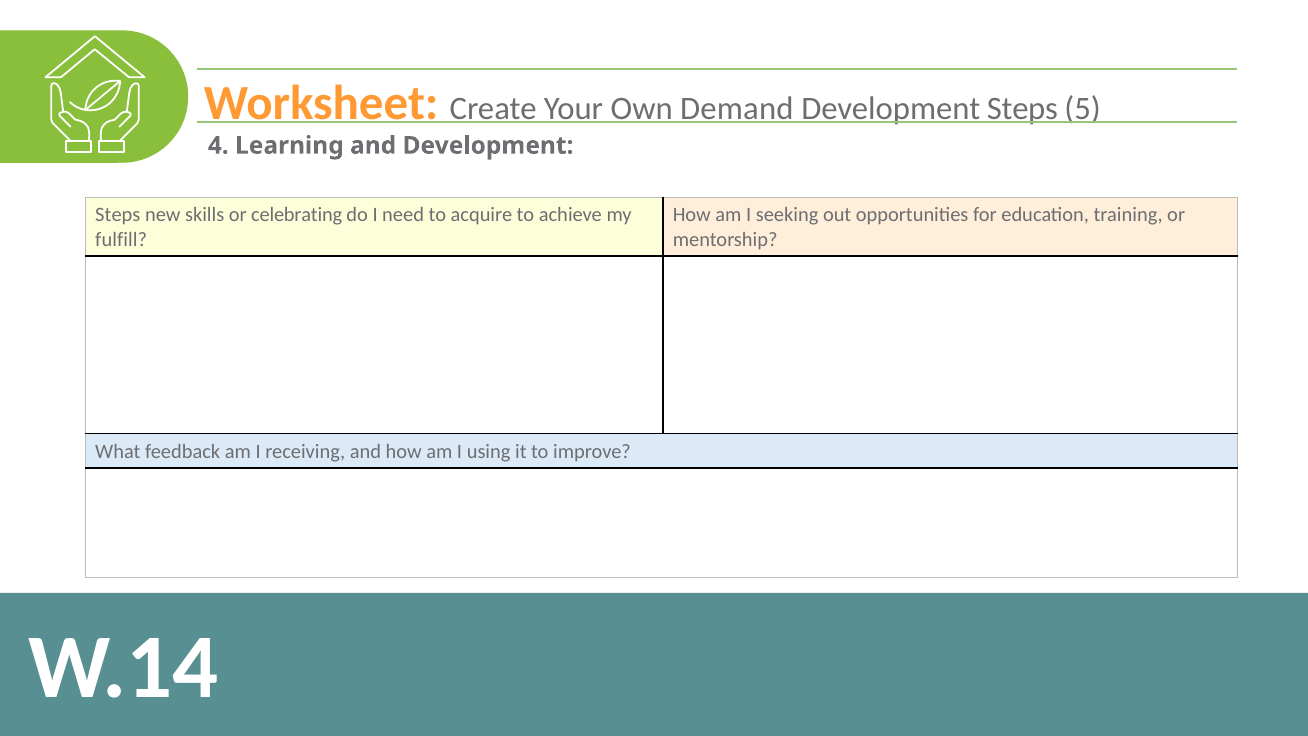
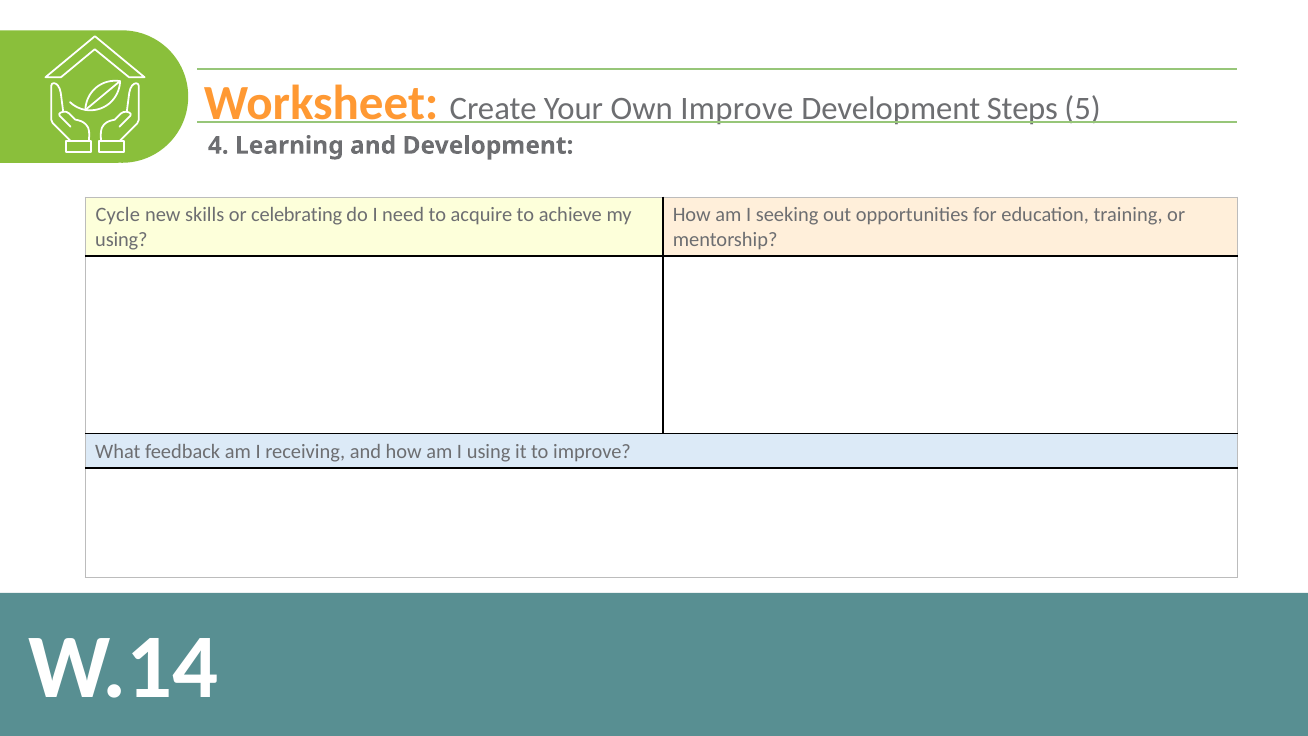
Own Demand: Demand -> Improve
Steps at (118, 215): Steps -> Cycle
fulfill at (121, 240): fulfill -> using
